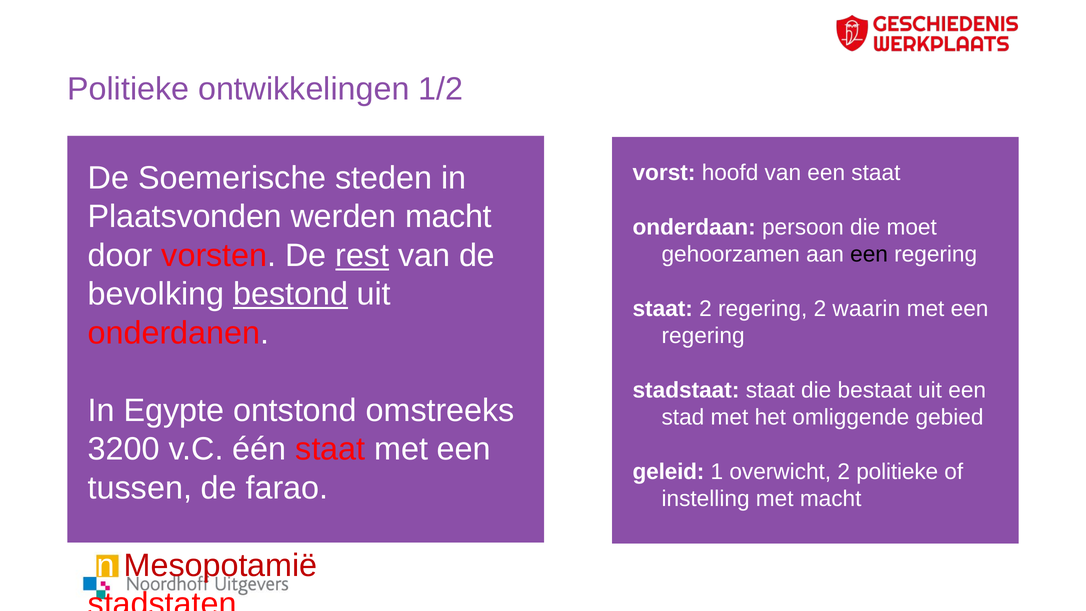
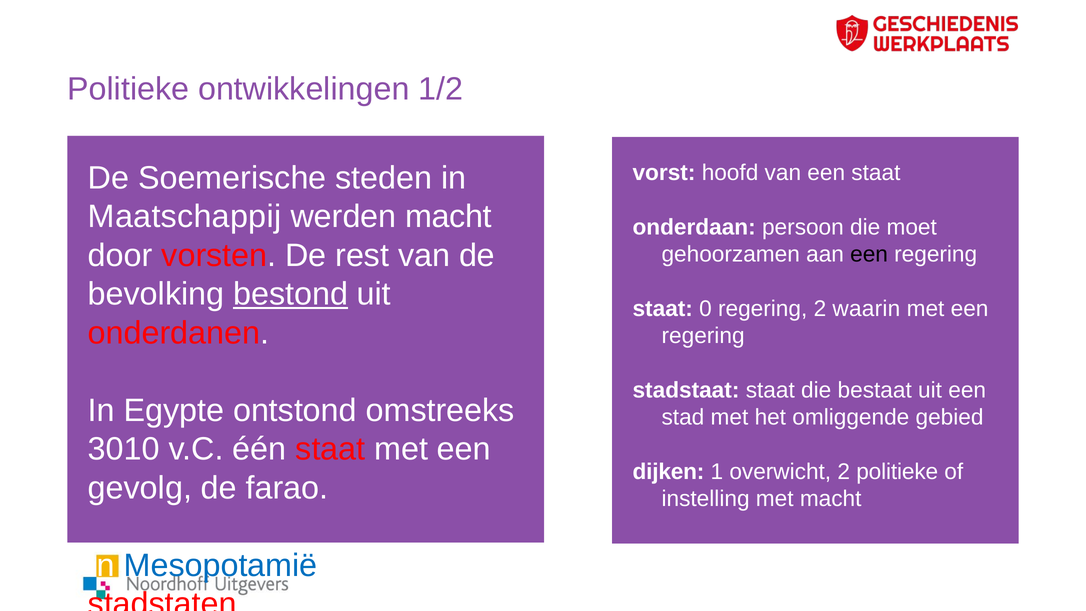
Plaatsvonden: Plaatsvonden -> Maatschappij
rest underline: present -> none
staat 2: 2 -> 0
3200: 3200 -> 3010
geleid: geleid -> dijken
tussen: tussen -> gevolg
Mesopotamië colour: red -> blue
